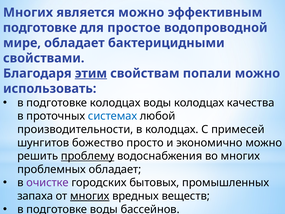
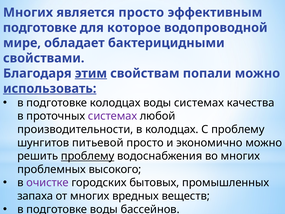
является можно: можно -> просто
простое: простое -> которое
использовать underline: none -> present
воды колодцах: колодцах -> системах
системах at (113, 116) colour: blue -> purple
С примесей: примесей -> проблему
божество: божество -> питьевой
проблемных обладает: обладает -> высокого
многих at (90, 196) underline: present -> none
